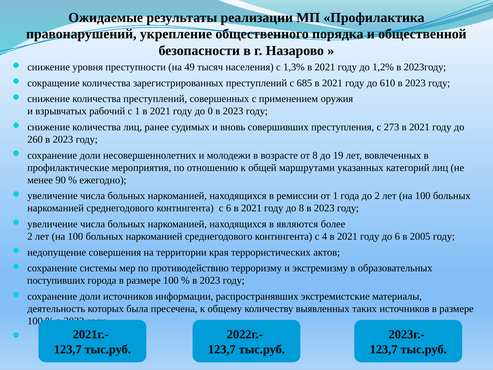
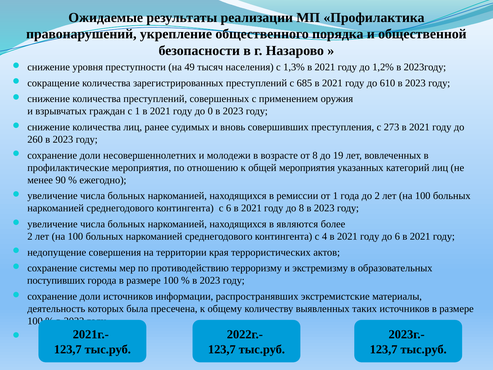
рабочий: рабочий -> граждан
общей маршрутами: маршрутами -> мероприятия
до 6 в 2005: 2005 -> 2021
